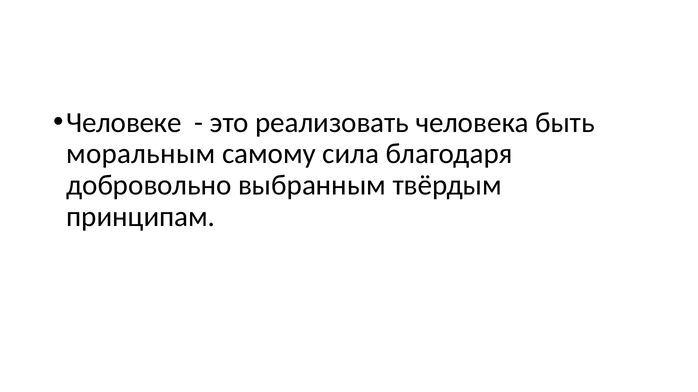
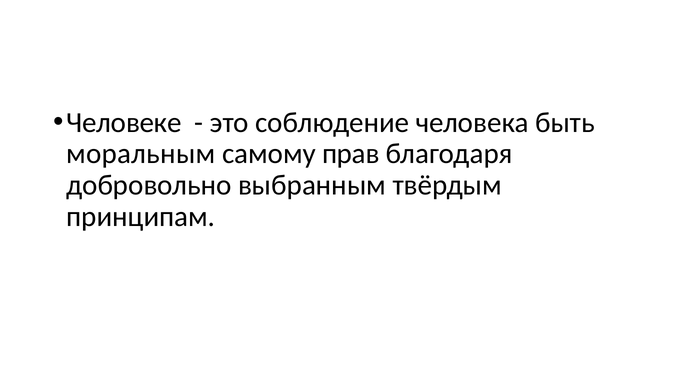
реализовать: реализовать -> соблюдение
сила: сила -> прав
